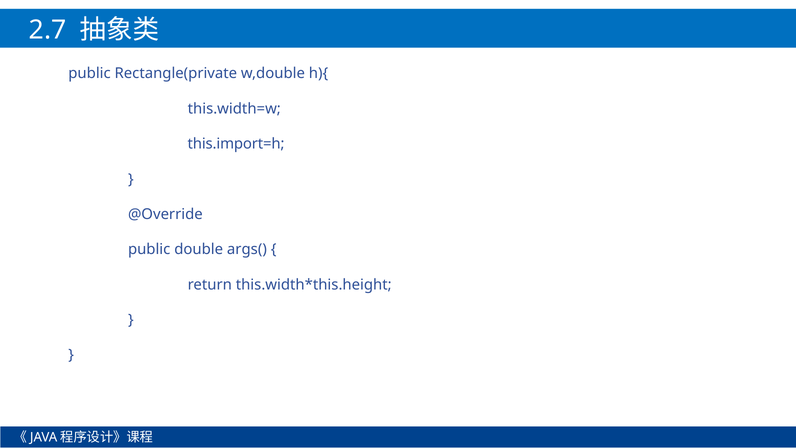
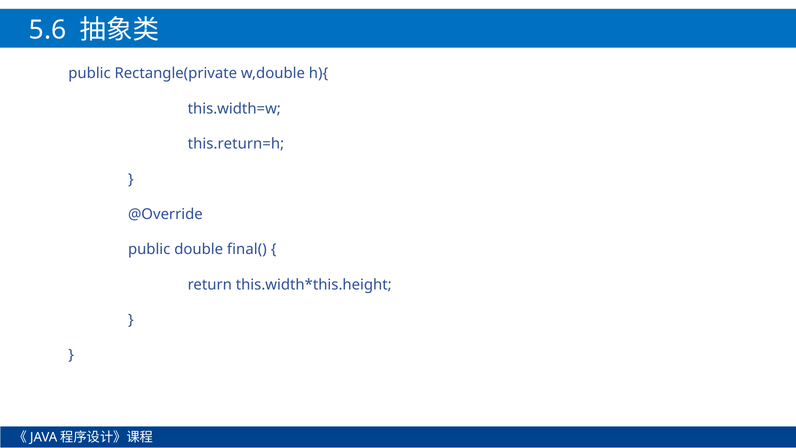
2.7: 2.7 -> 5.6
this.import=h: this.import=h -> this.return=h
args(: args( -> final(
